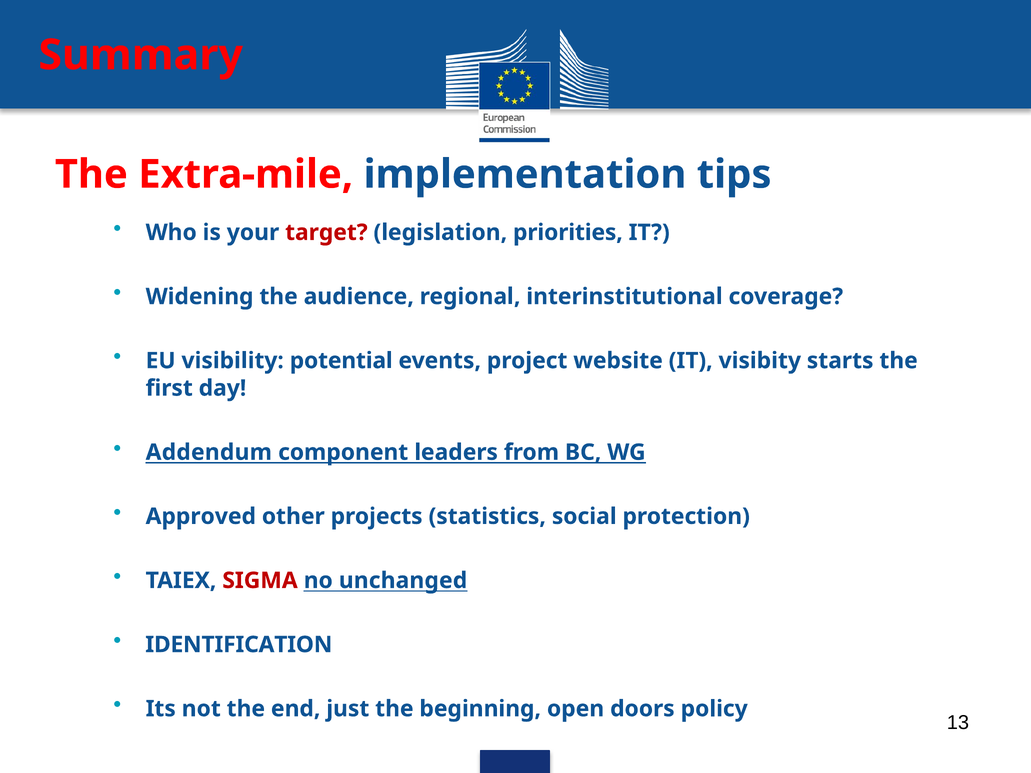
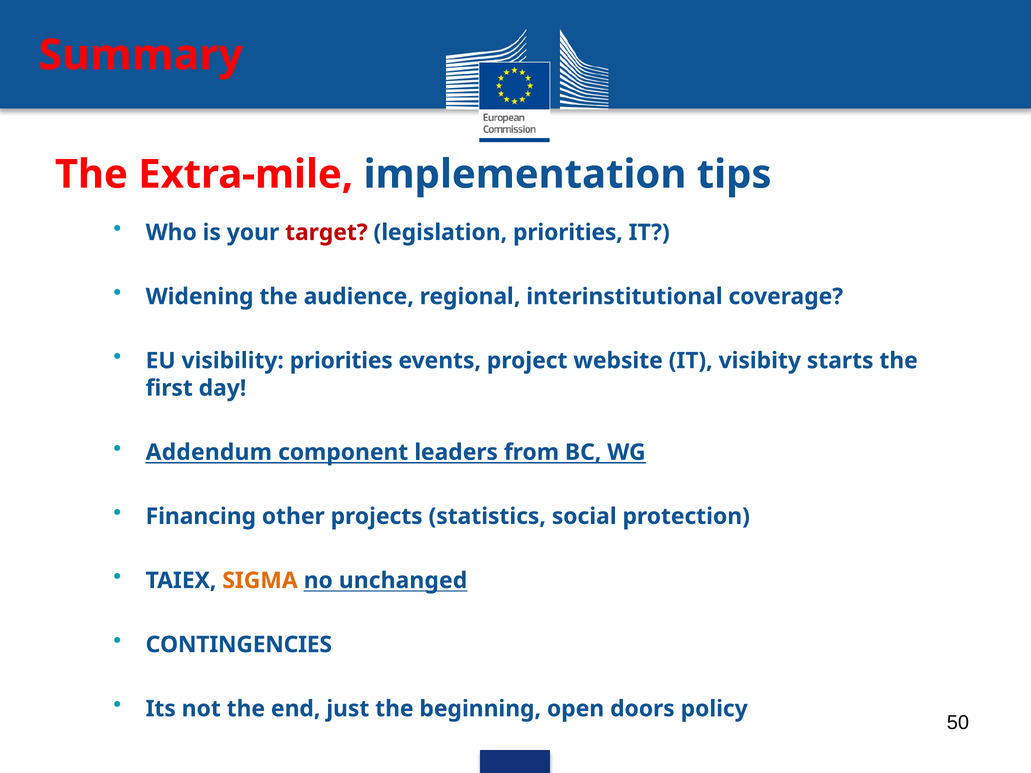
visibility potential: potential -> priorities
Approved: Approved -> Financing
SIGMA colour: red -> orange
IDENTIFICATION: IDENTIFICATION -> CONTINGENCIES
13: 13 -> 50
